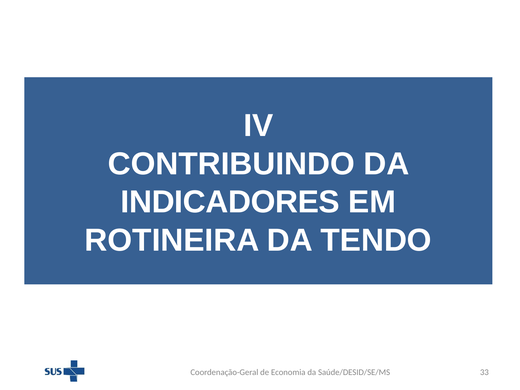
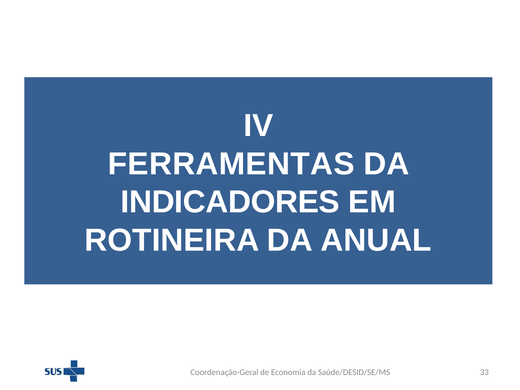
CONTRIBUINDO: CONTRIBUINDO -> FERRAMENTAS
TENDO: TENDO -> ANUAL
